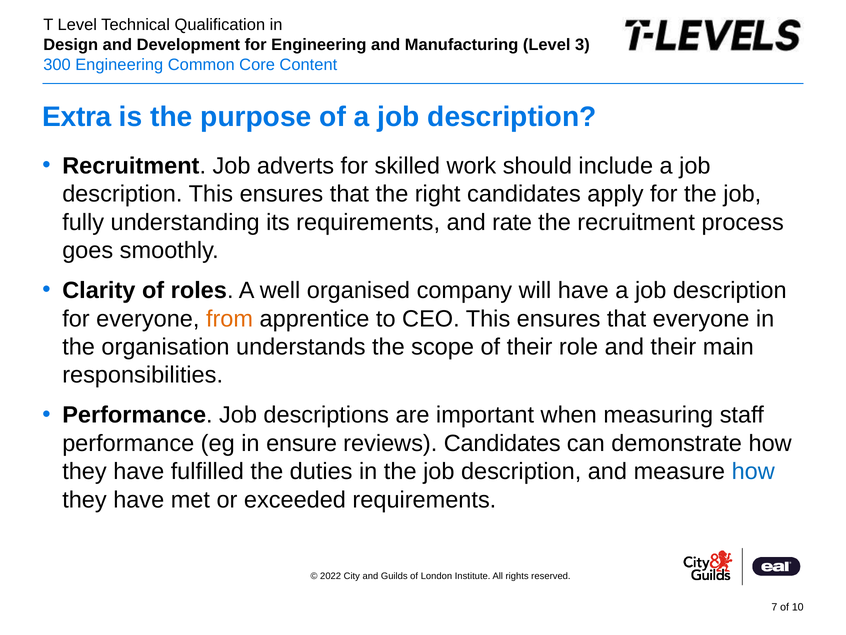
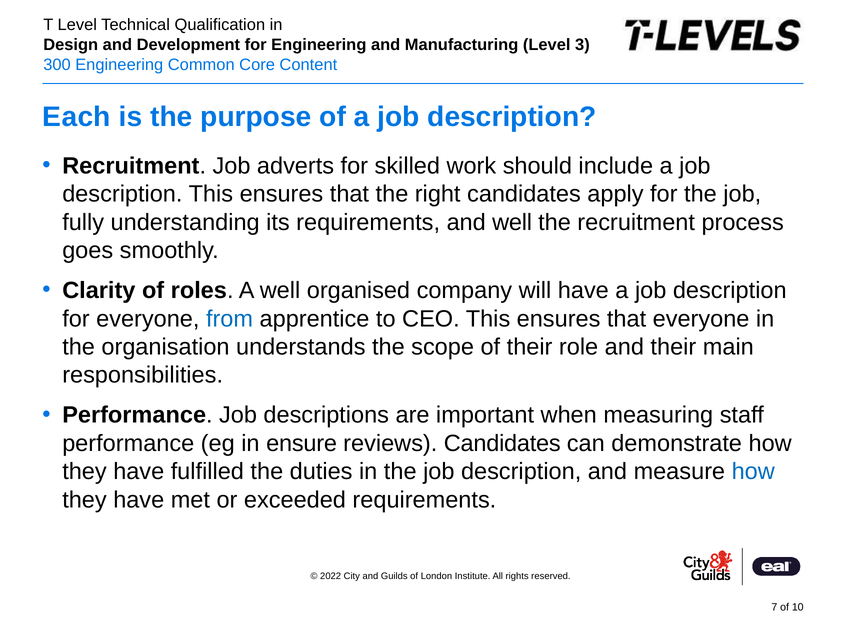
Extra: Extra -> Each
and rate: rate -> well
from colour: orange -> blue
